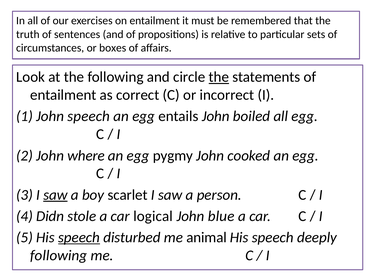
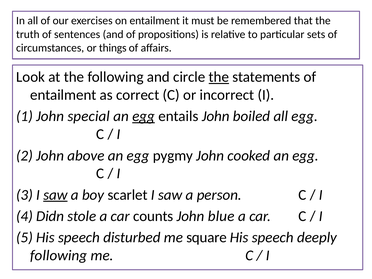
boxes: boxes -> things
John speech: speech -> special
egg at (144, 116) underline: none -> present
where: where -> above
logical: logical -> counts
speech at (79, 237) underline: present -> none
animal: animal -> square
